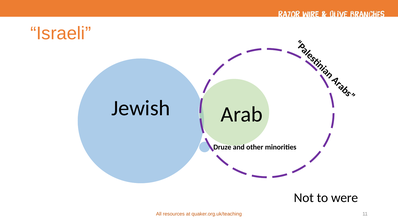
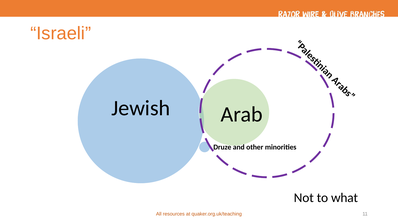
were: were -> what
